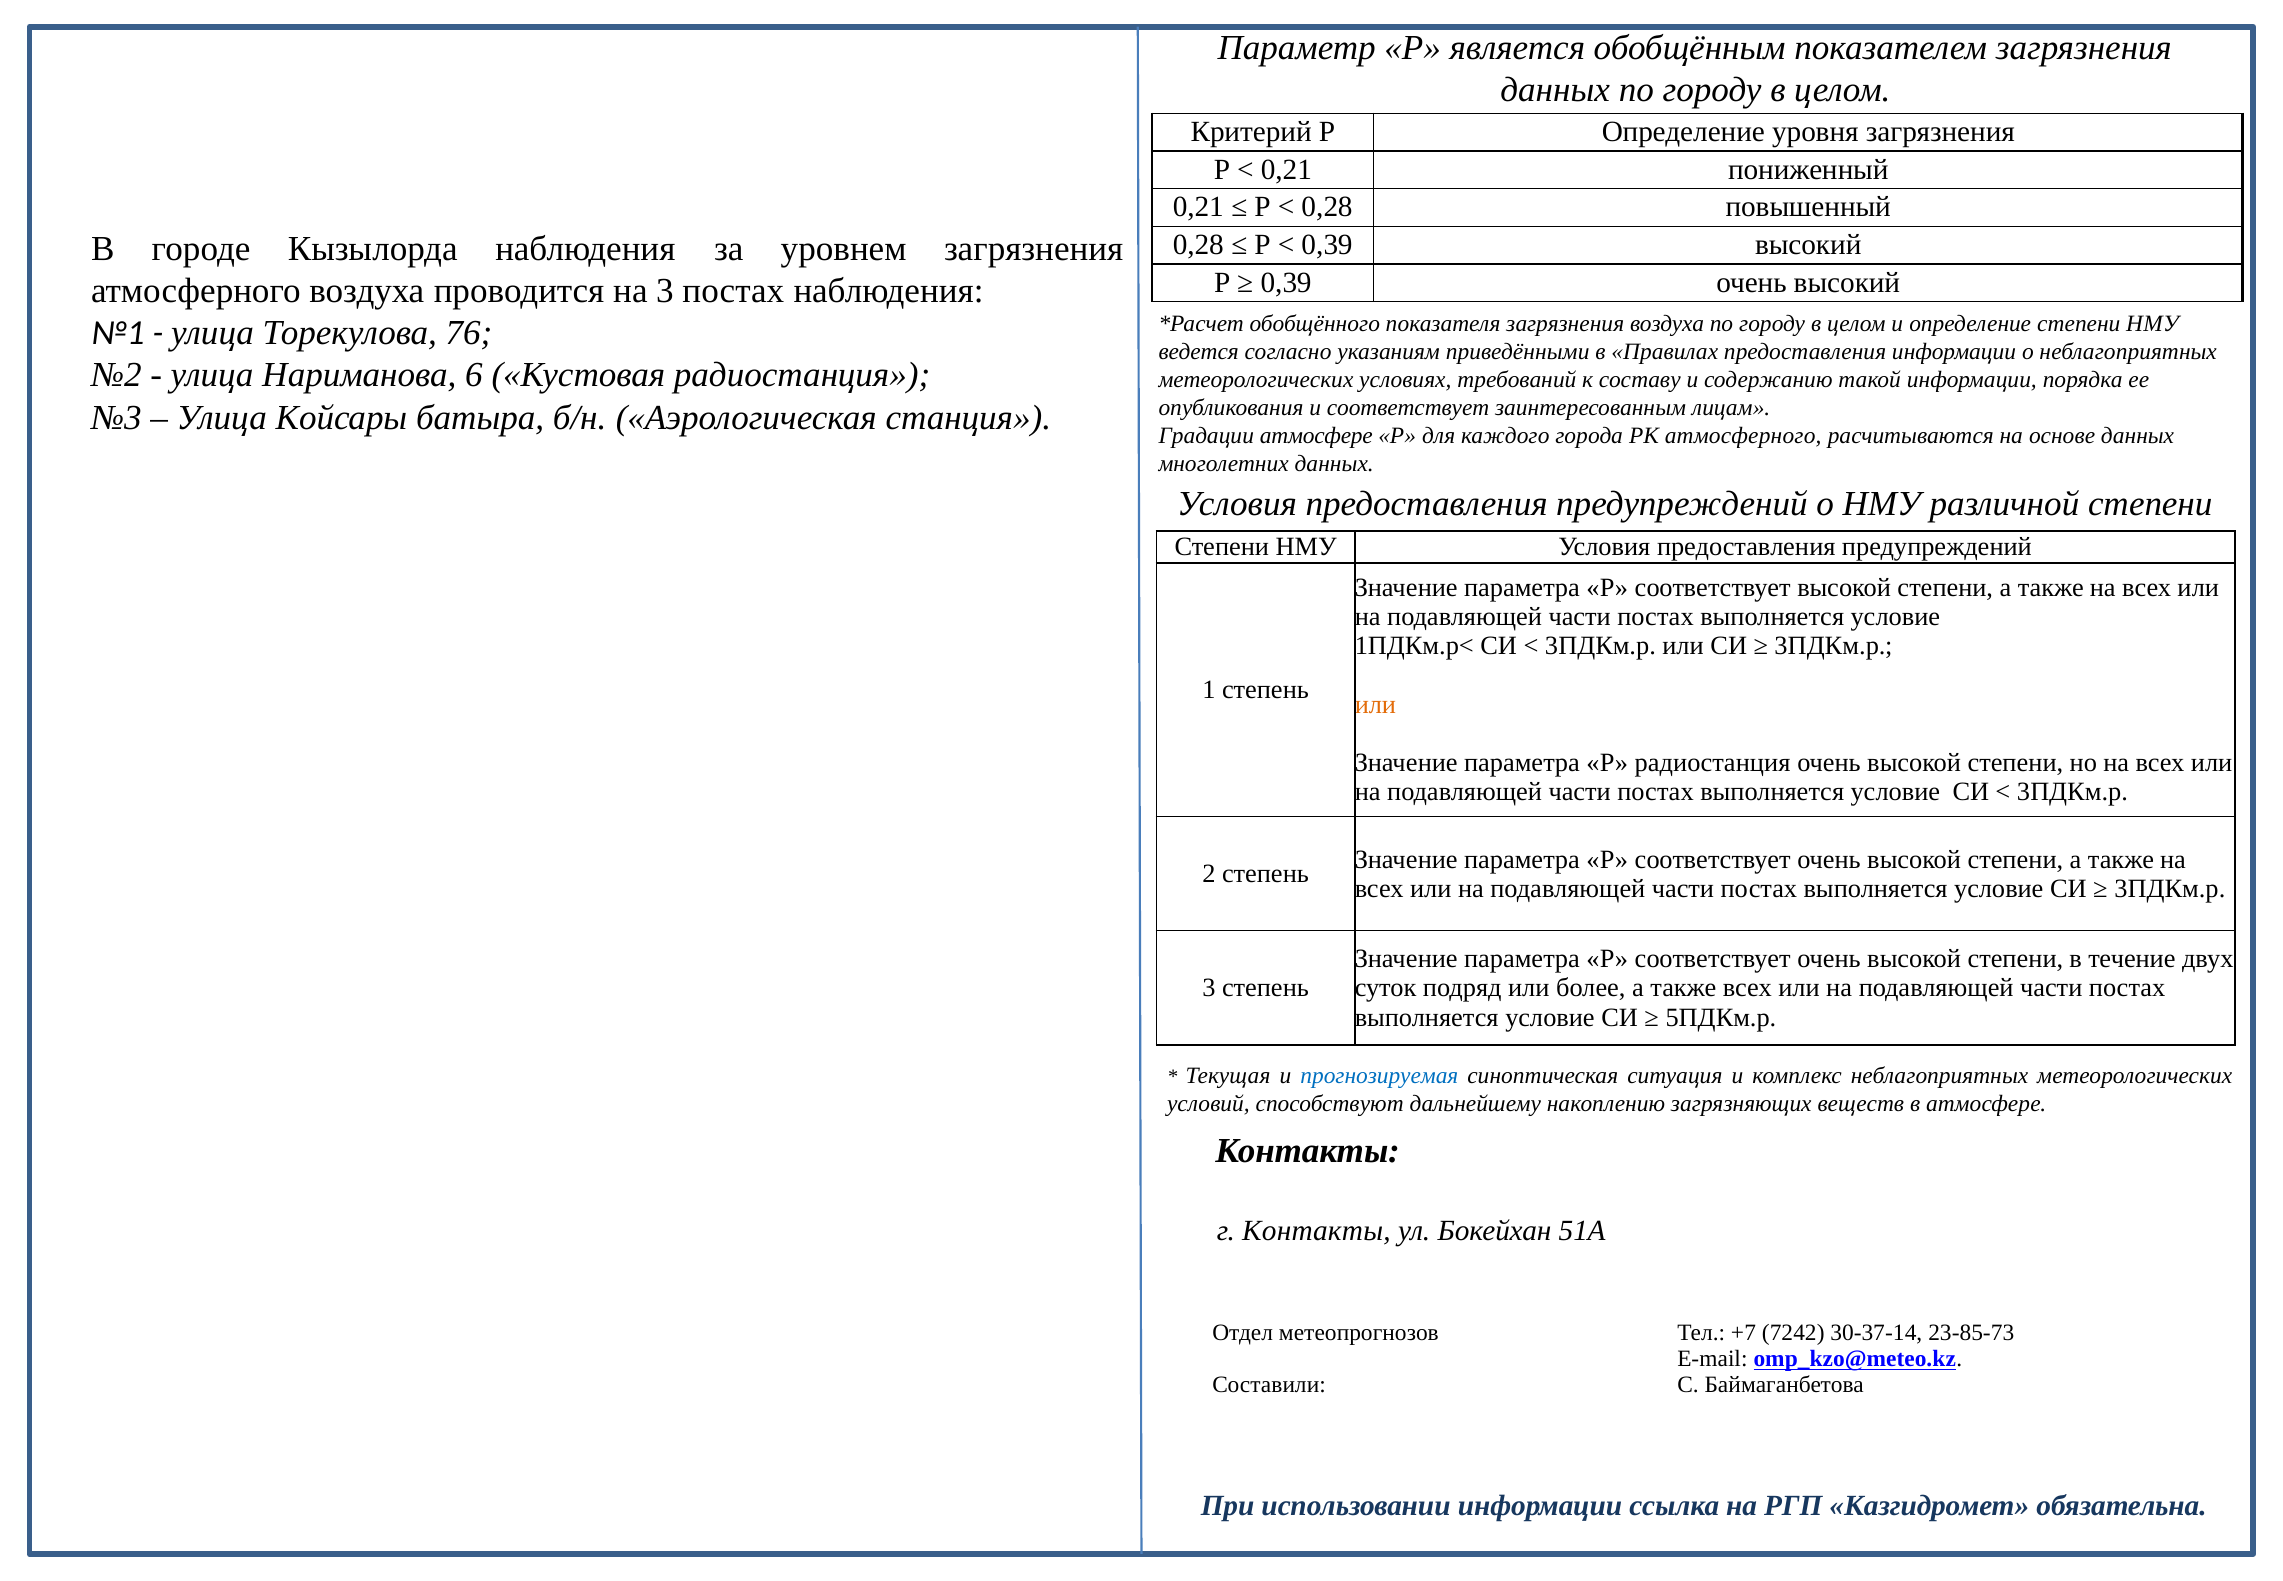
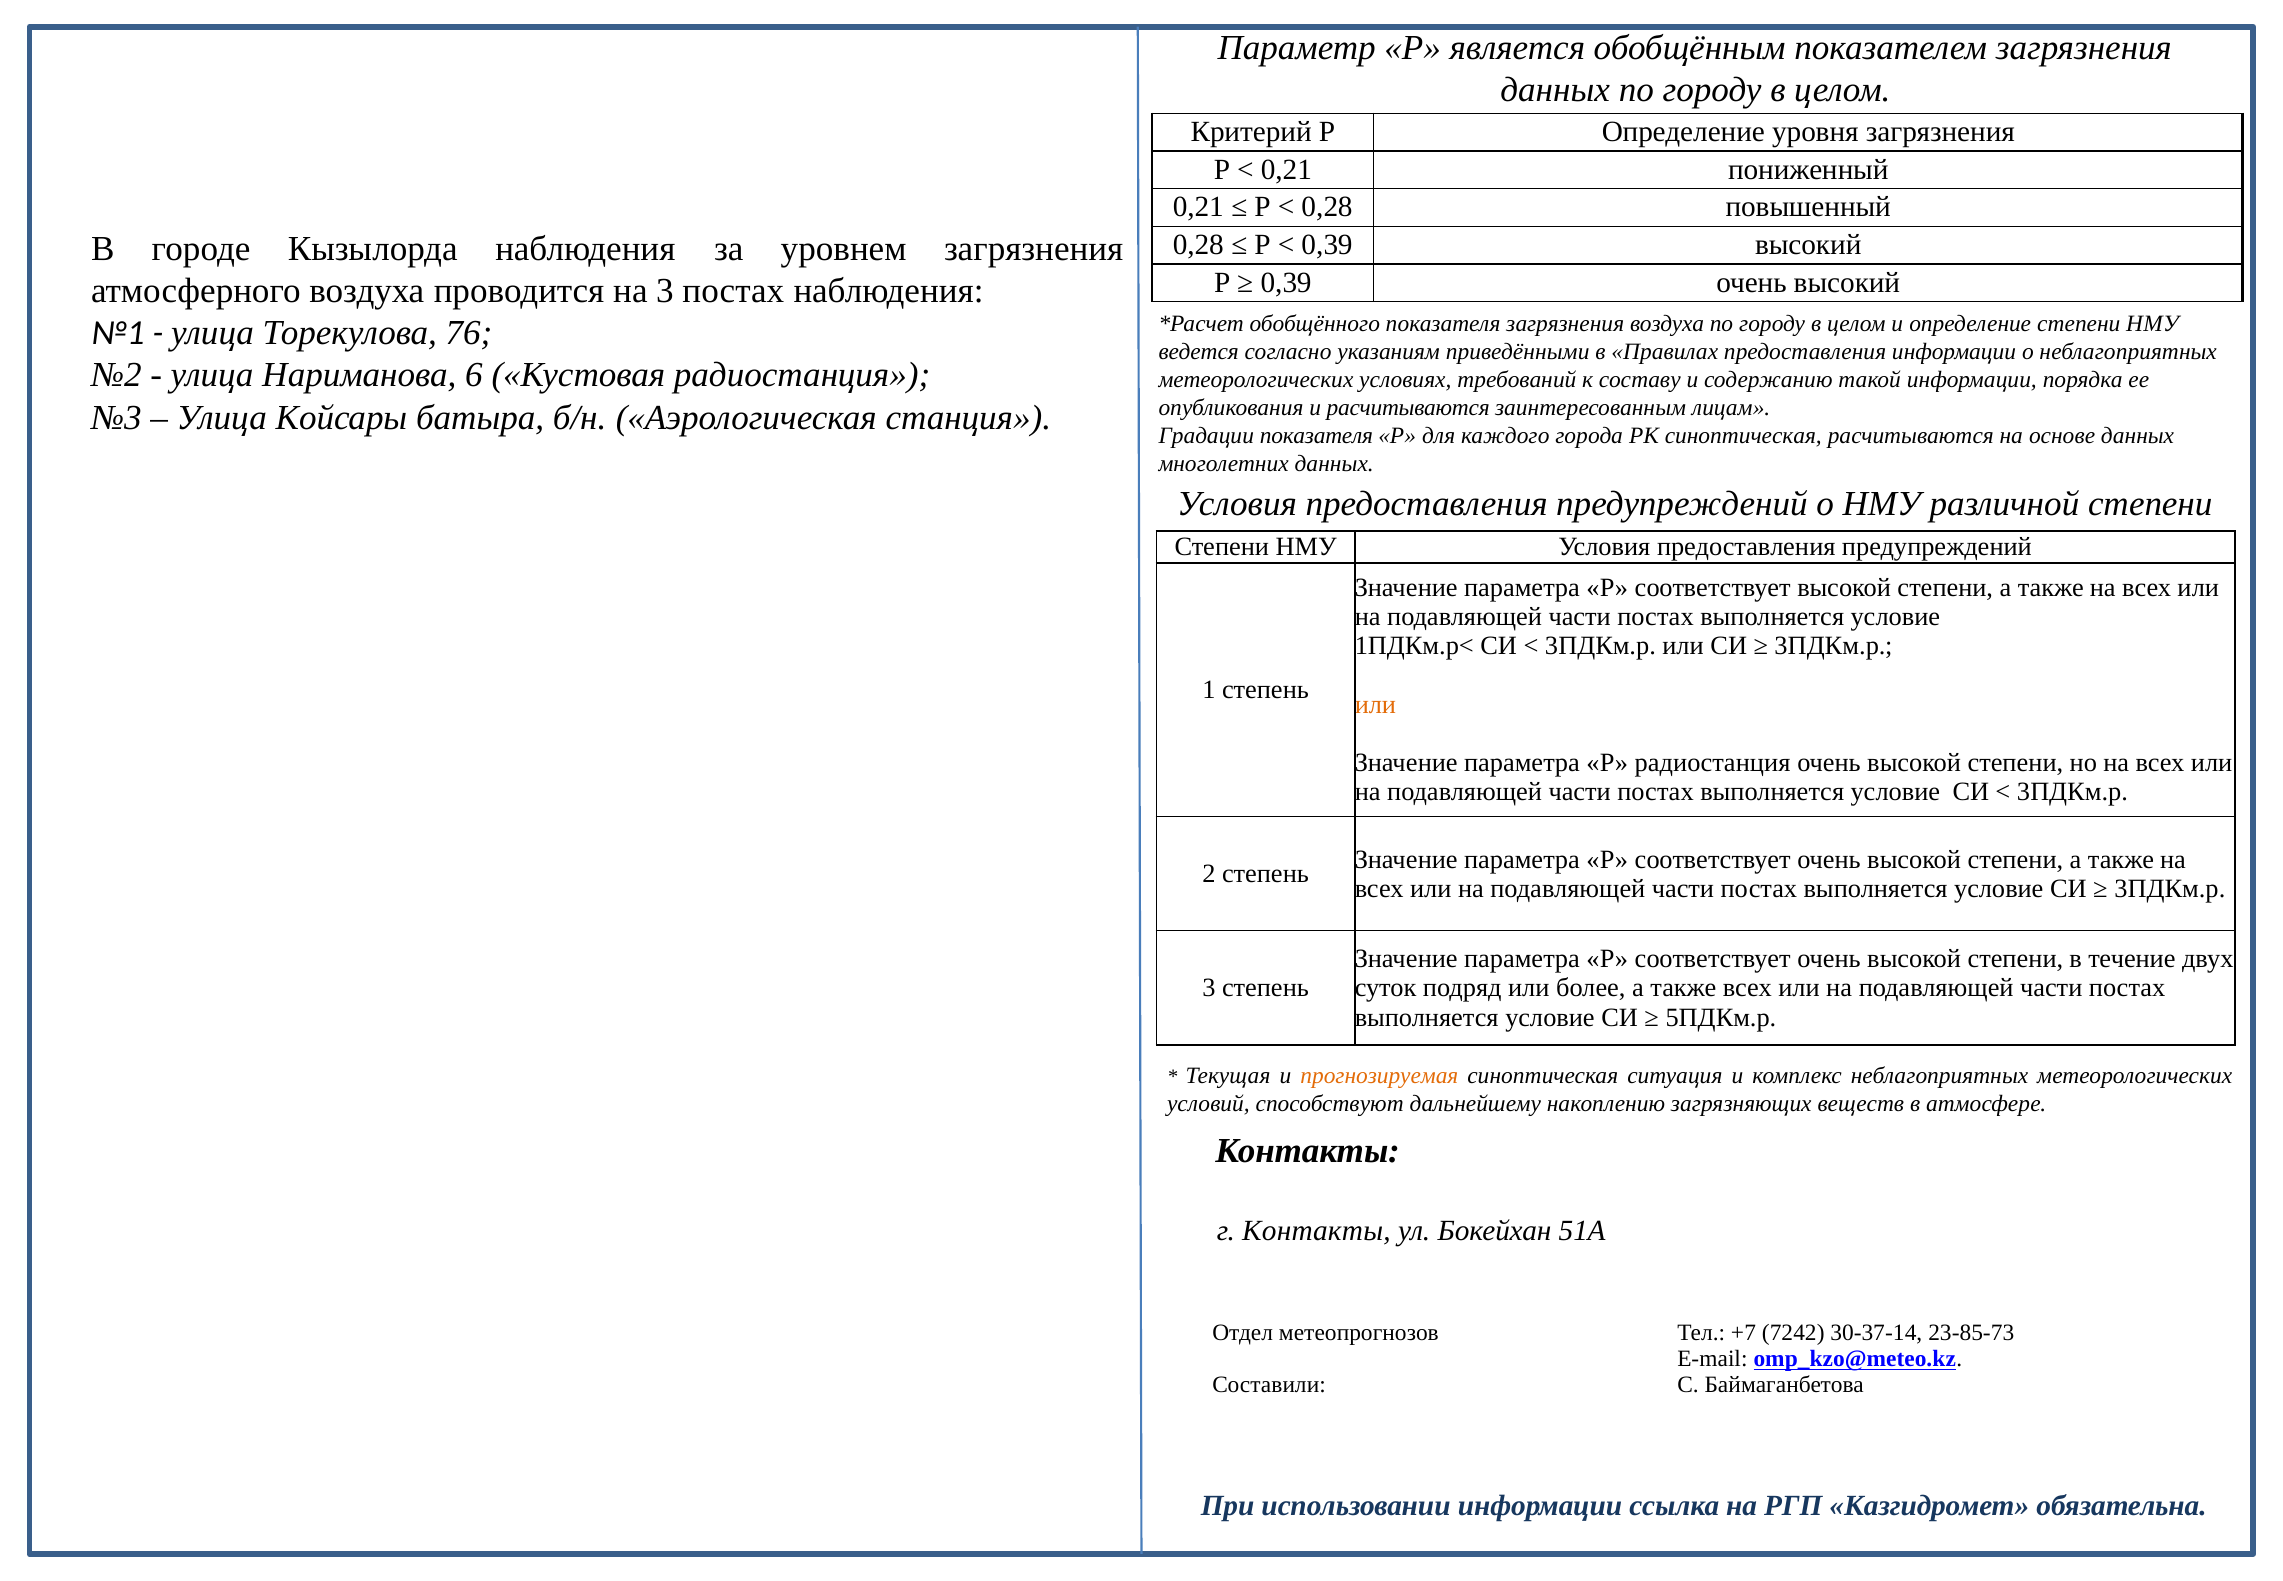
и соответствует: соответствует -> расчитываются
Градации атмосфере: атмосфере -> показателя
РК атмосферного: атмосферного -> синоптическая
прогнозируемая colour: blue -> orange
